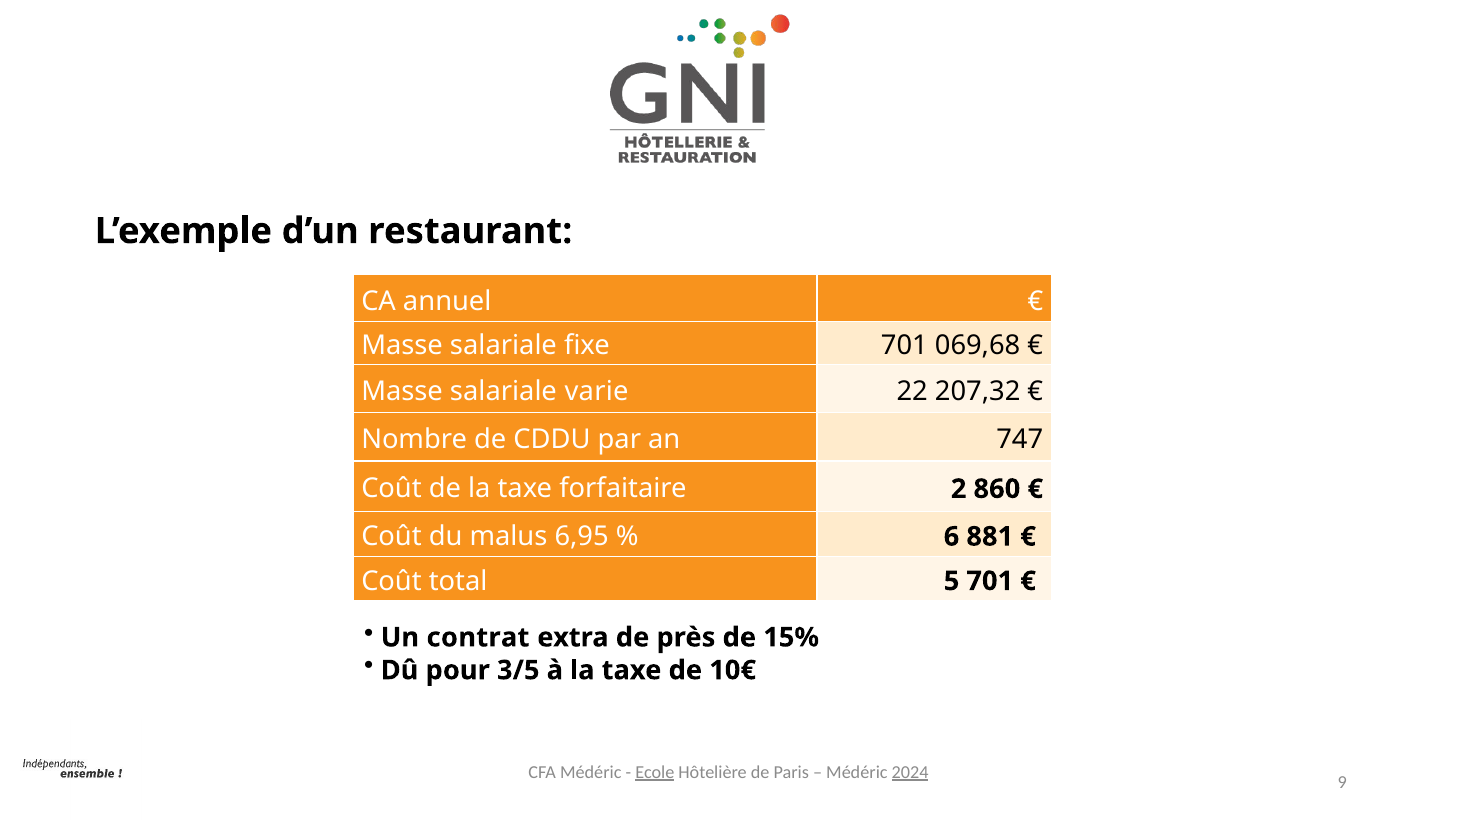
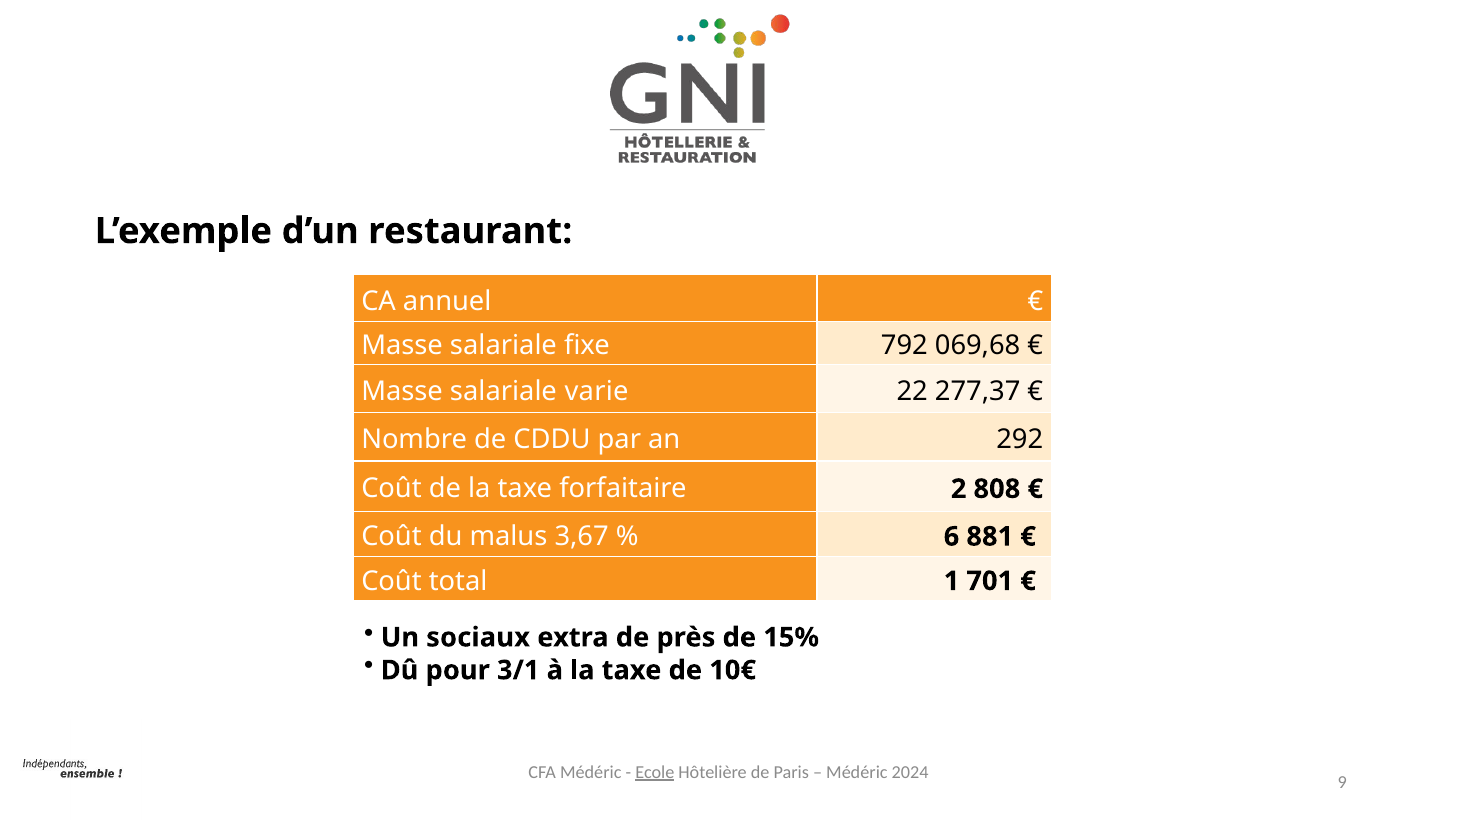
fixe 701: 701 -> 792
207,32: 207,32 -> 277,37
747: 747 -> 292
860: 860 -> 808
6,95: 6,95 -> 3,67
5: 5 -> 1
contrat: contrat -> sociaux
3/5: 3/5 -> 3/1
2024 underline: present -> none
